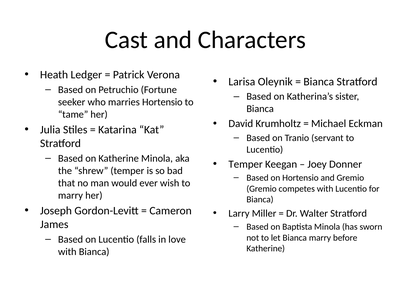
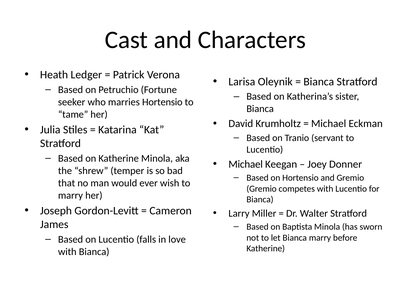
Temper at (246, 164): Temper -> Michael
